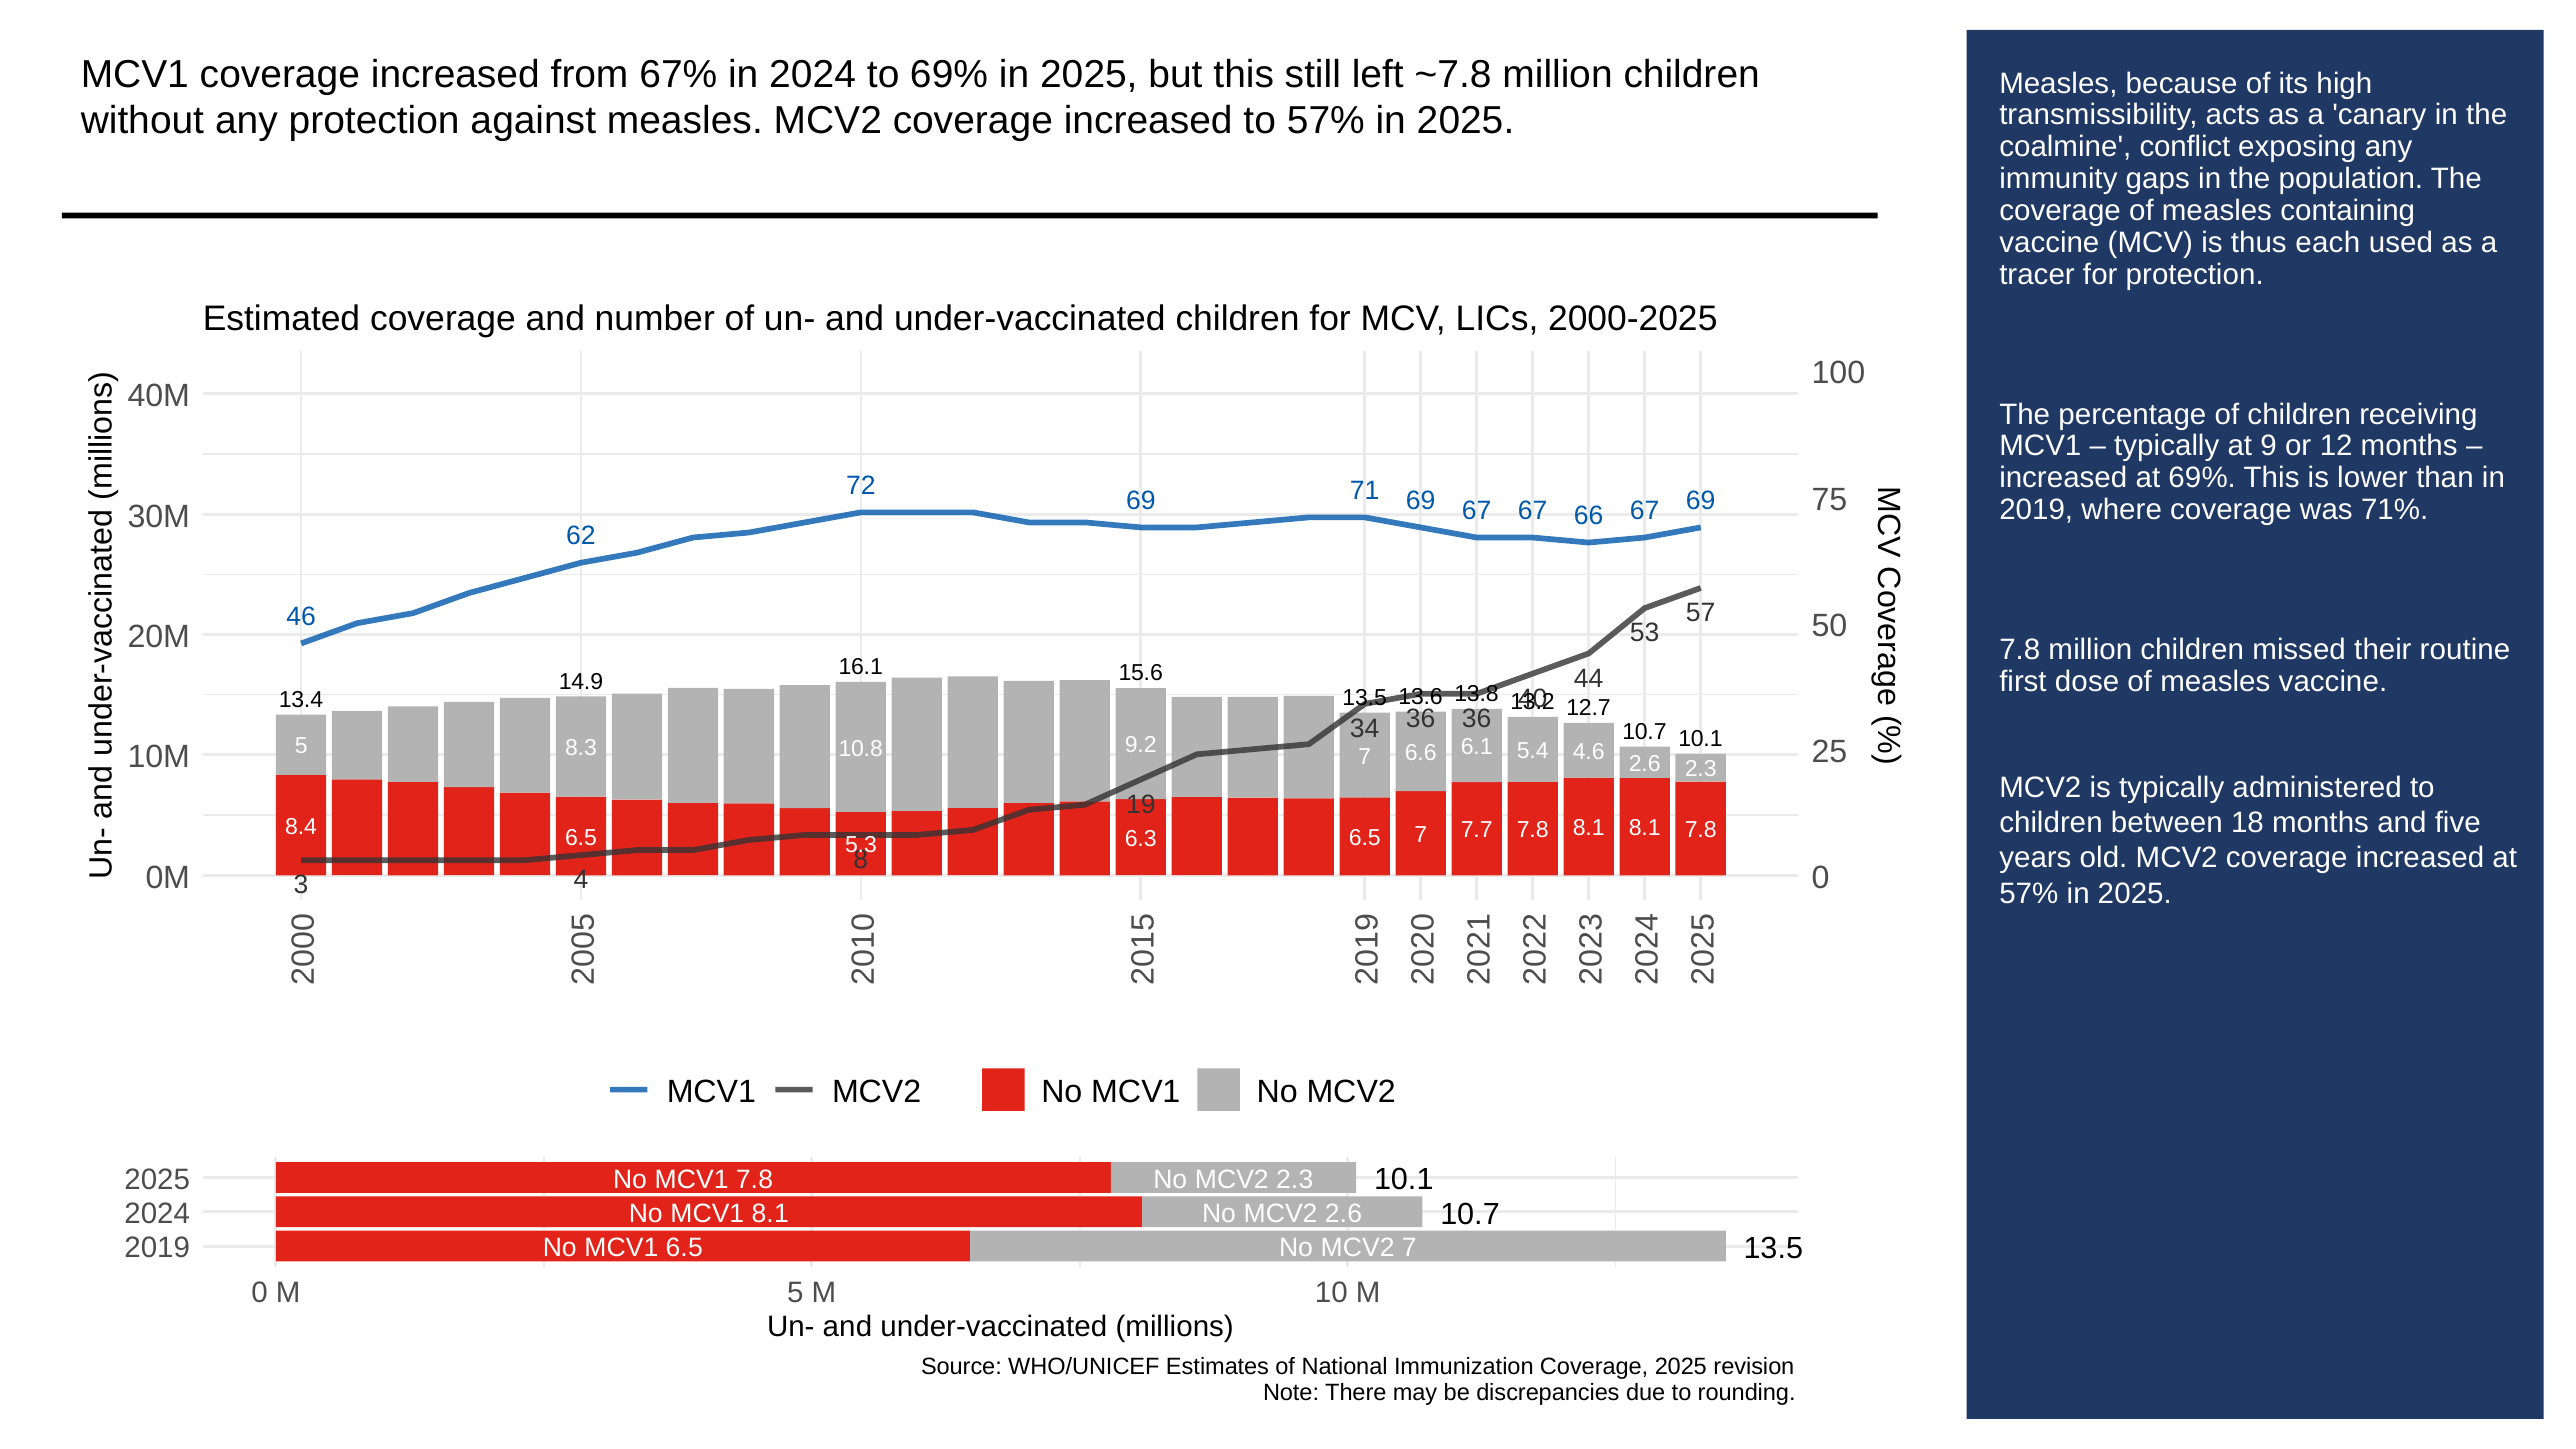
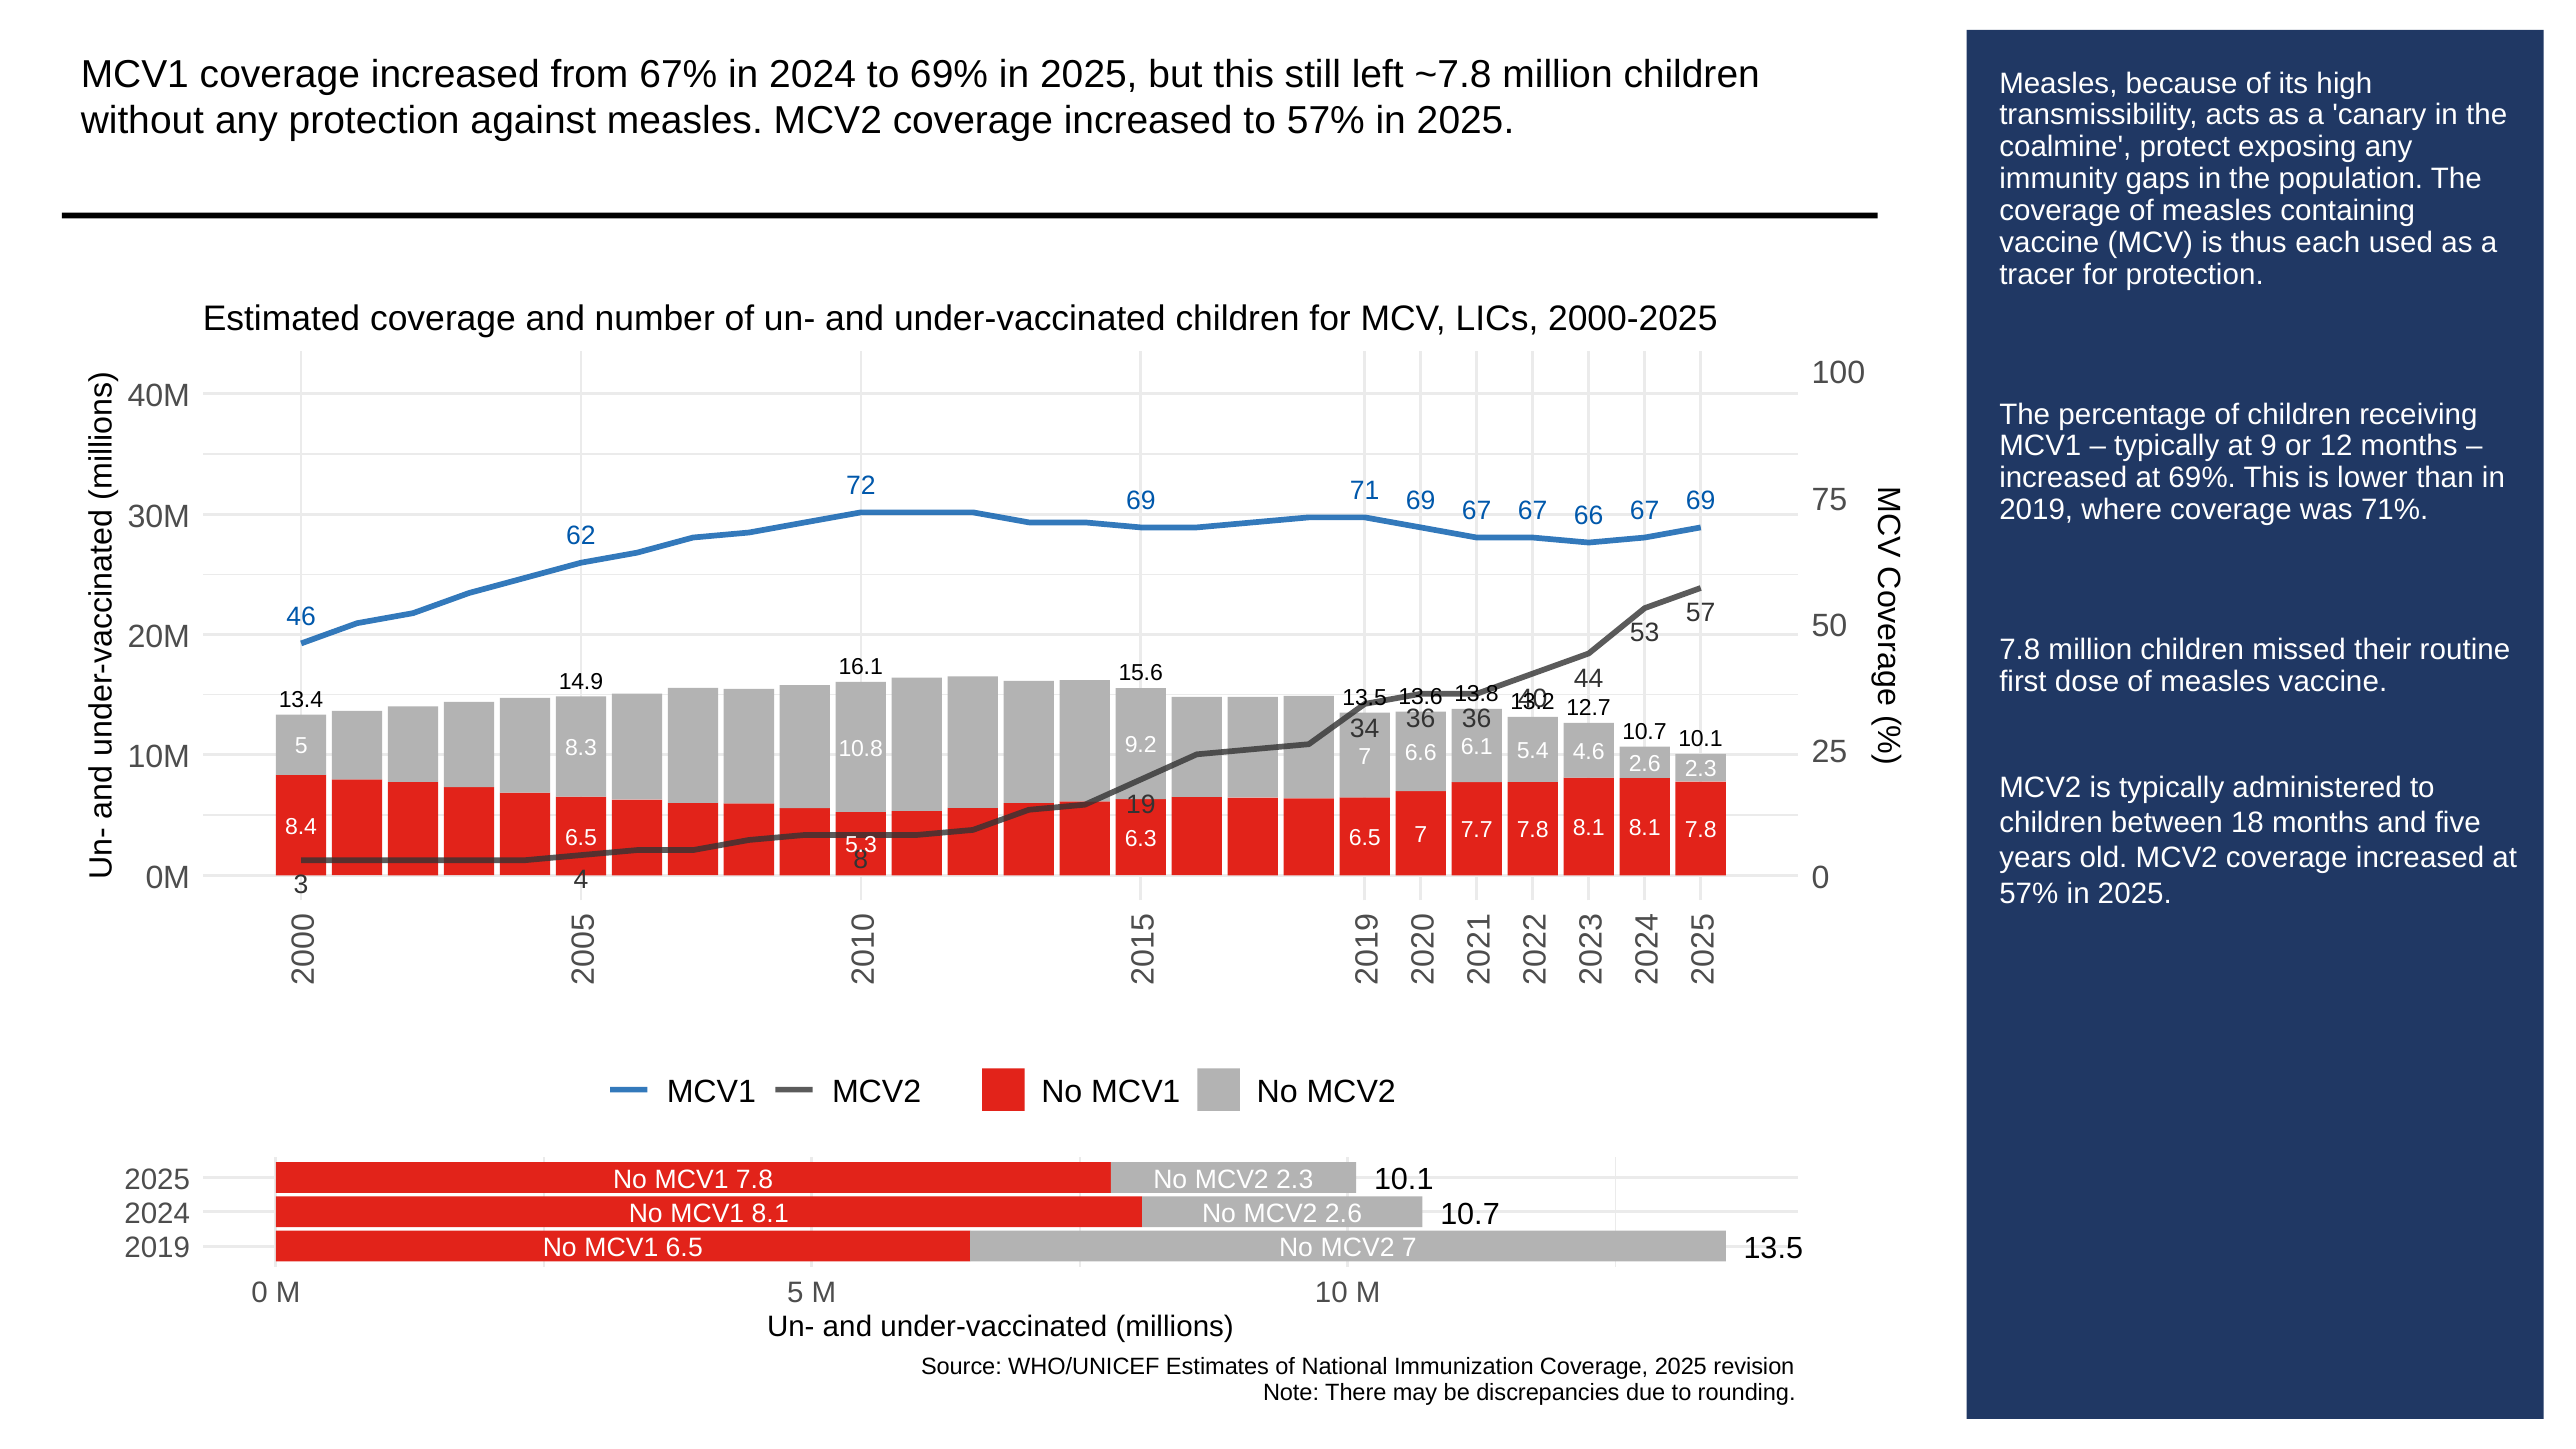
conflict: conflict -> protect
